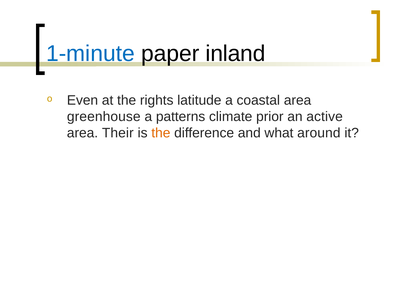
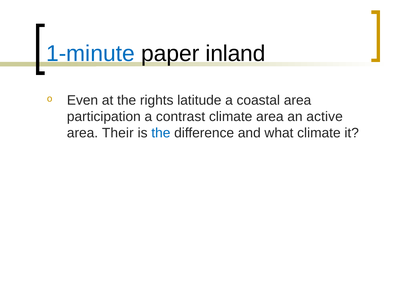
greenhouse: greenhouse -> participation
patterns: patterns -> contrast
climate prior: prior -> area
the at (161, 133) colour: orange -> blue
what around: around -> climate
